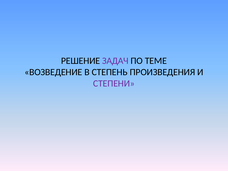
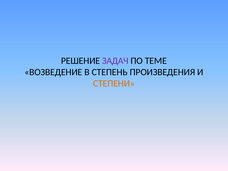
СТЕПЕНИ colour: purple -> orange
